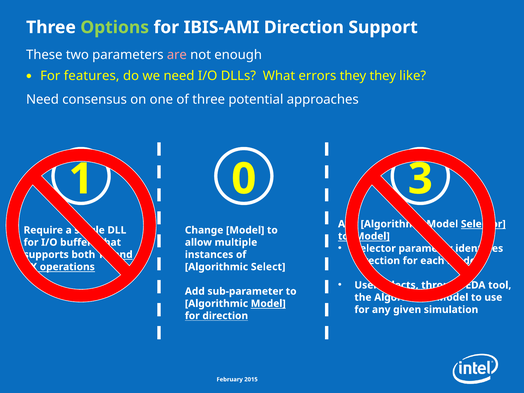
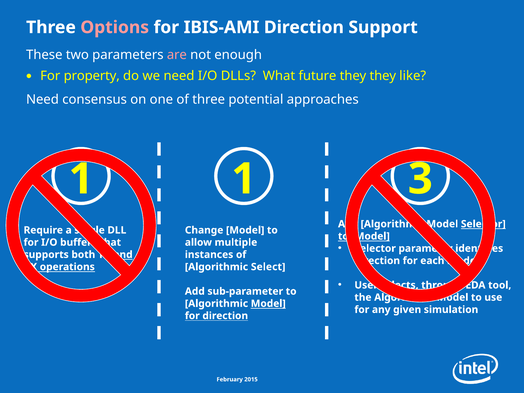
Options colour: light green -> pink
features: features -> property
errors: errors -> future
0 at (244, 179): 0 -> 1
